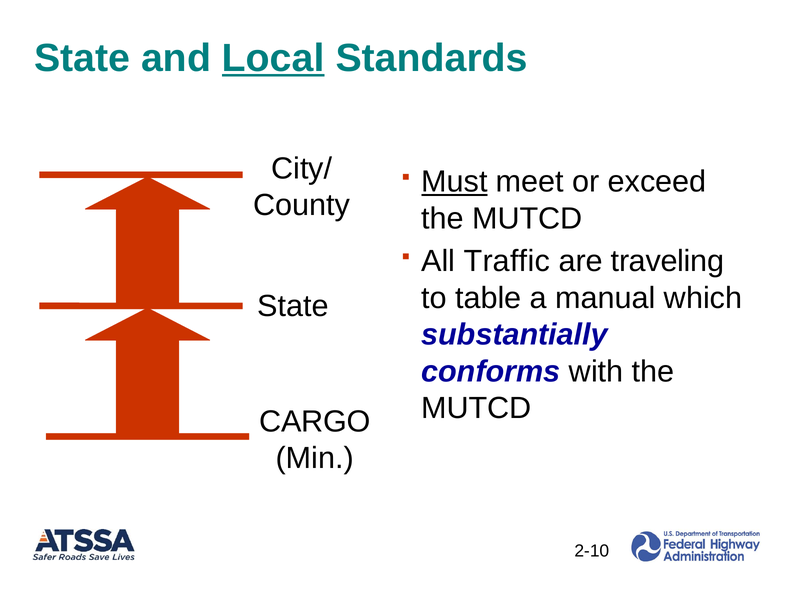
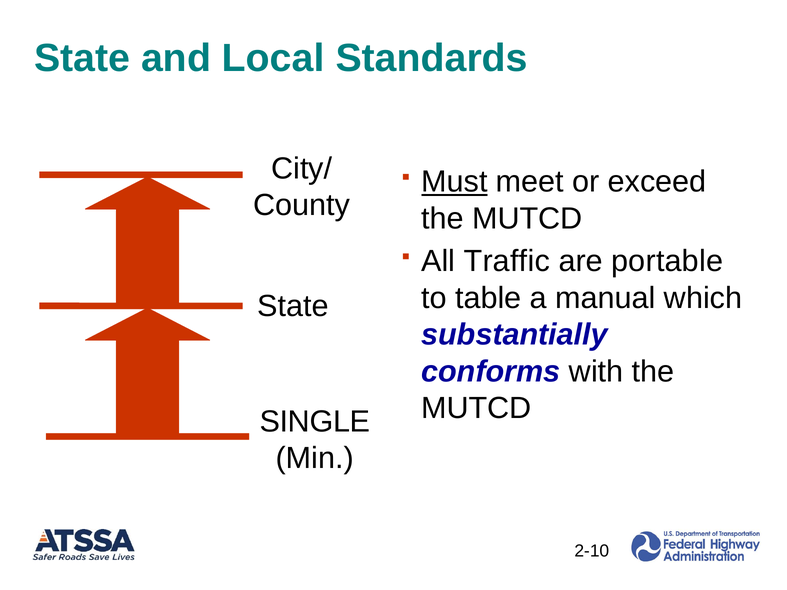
Local underline: present -> none
traveling: traveling -> portable
CARGO: CARGO -> SINGLE
